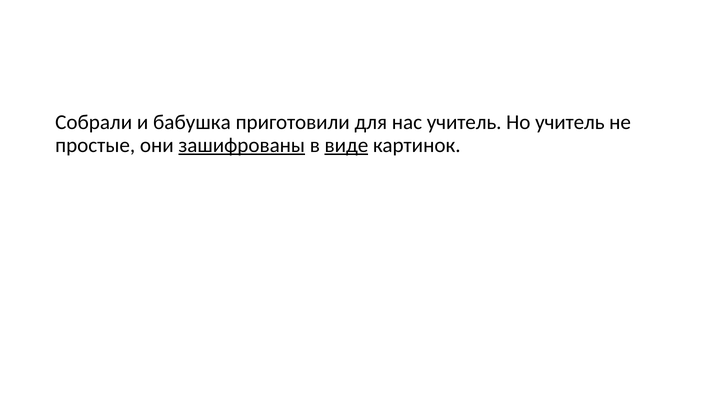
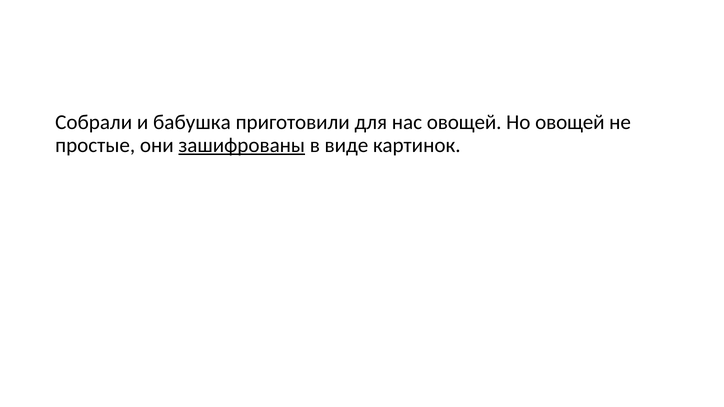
нас учитель: учитель -> овощей
Но учитель: учитель -> овощей
виде underline: present -> none
